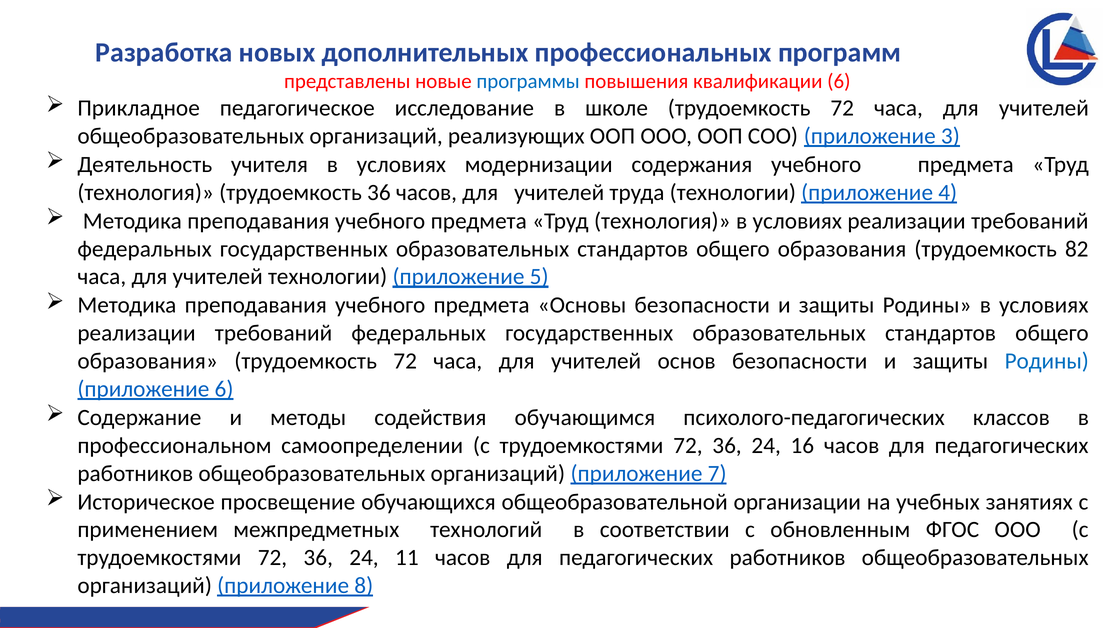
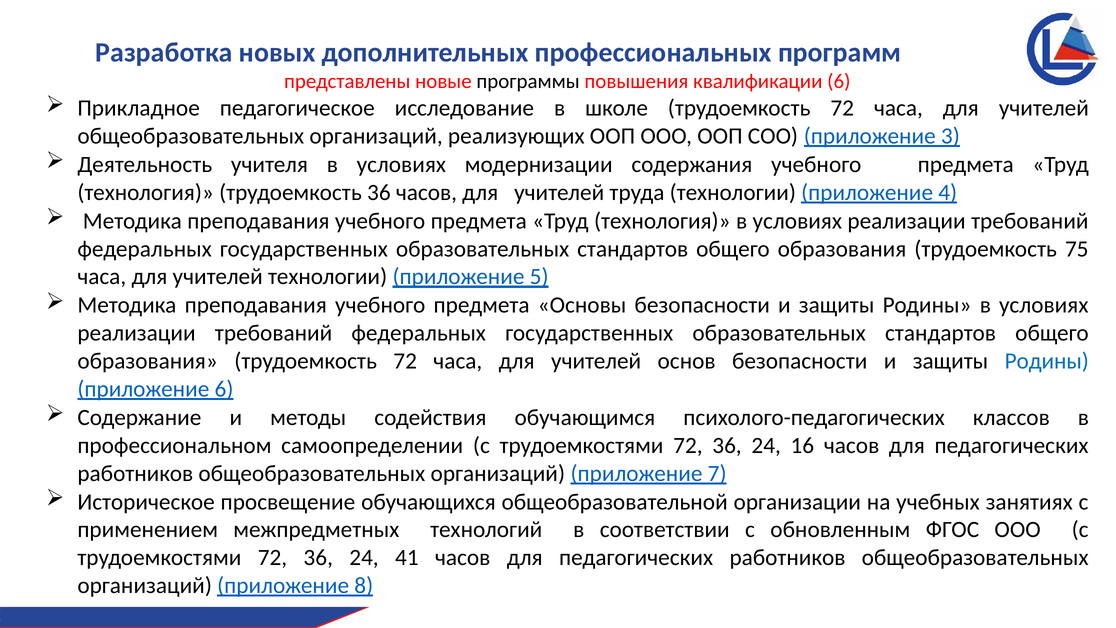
программы colour: blue -> black
82: 82 -> 75
11: 11 -> 41
